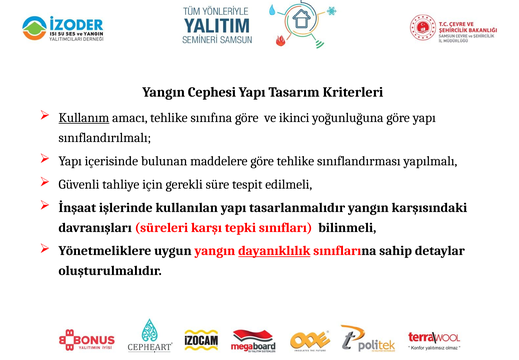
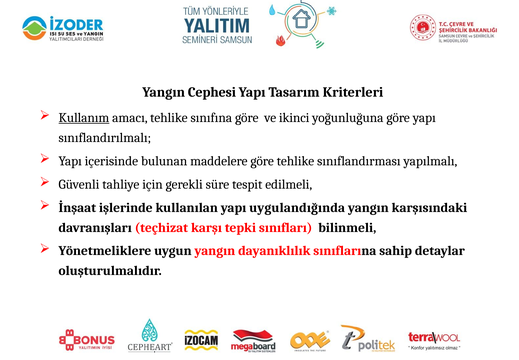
tasarlanmalıdır: tasarlanmalıdır -> uygulandığında
süreleri: süreleri -> teçhizat
dayanıklılık underline: present -> none
